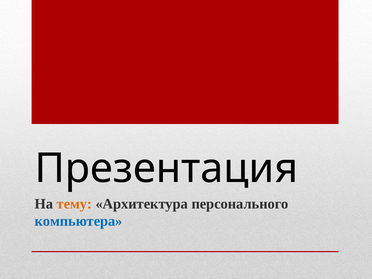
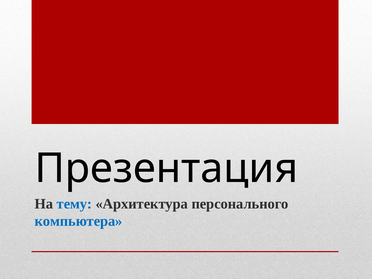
тему colour: orange -> blue
